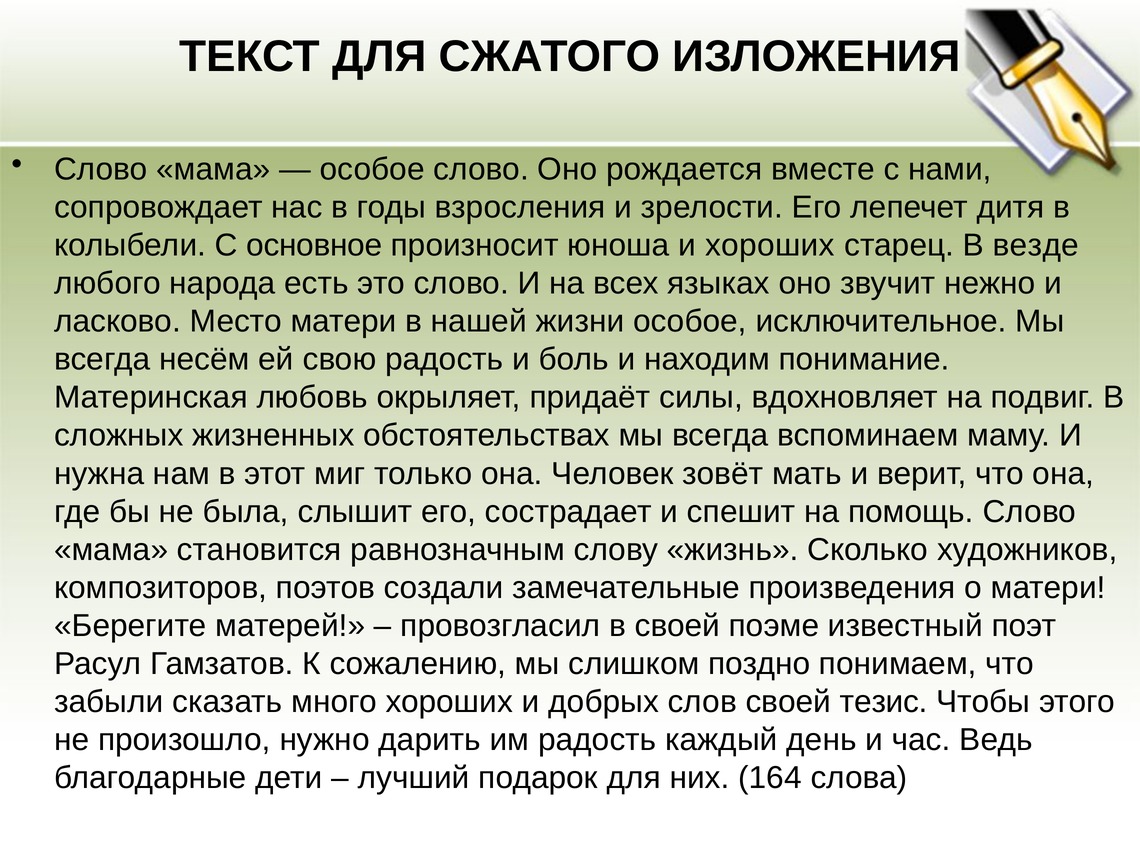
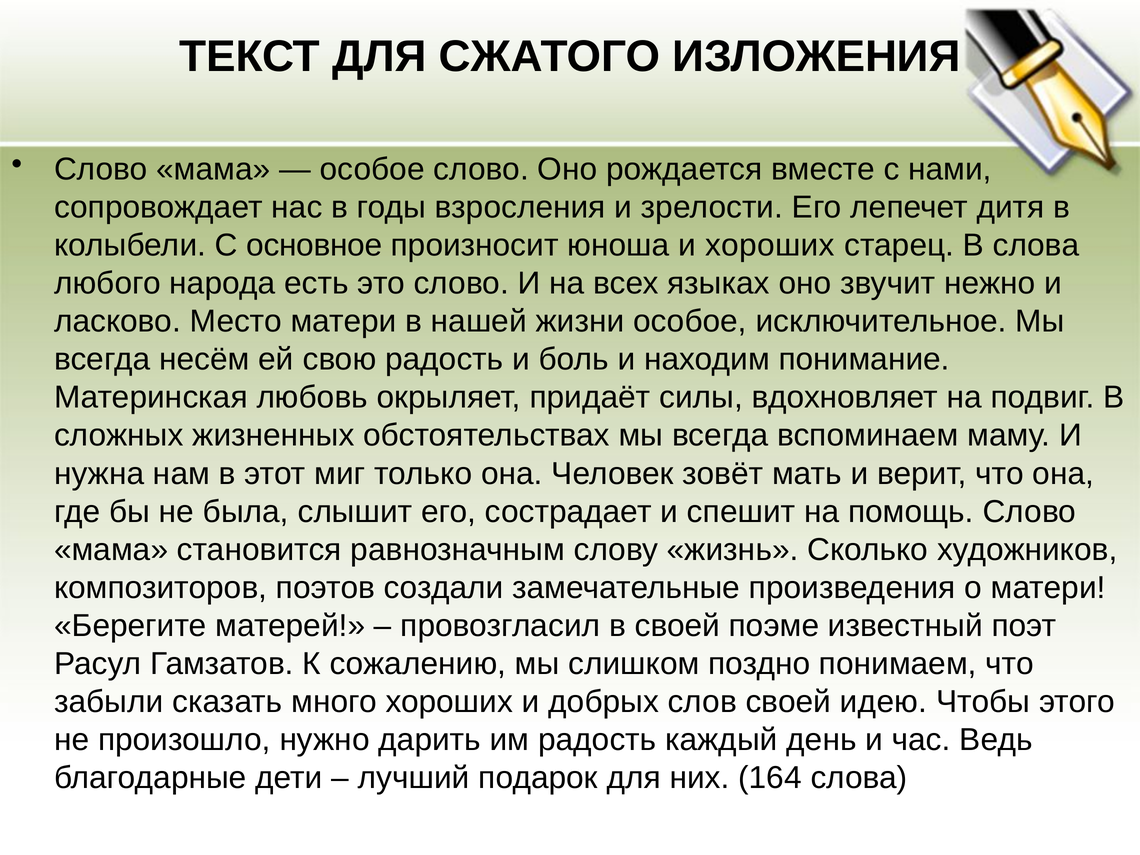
В везде: везде -> слова
тезис: тезис -> идею
